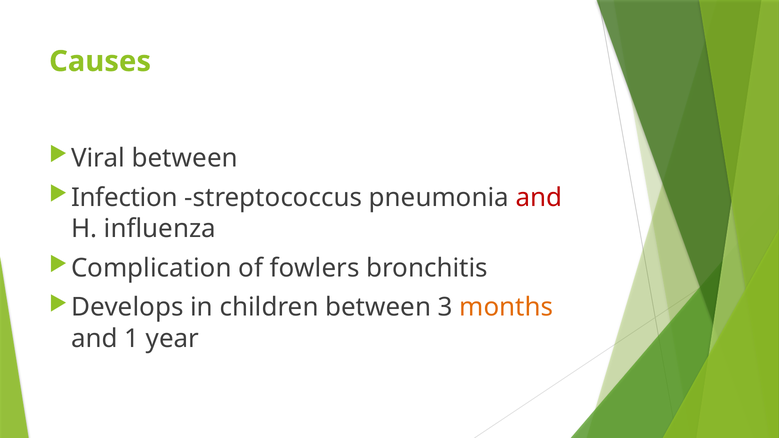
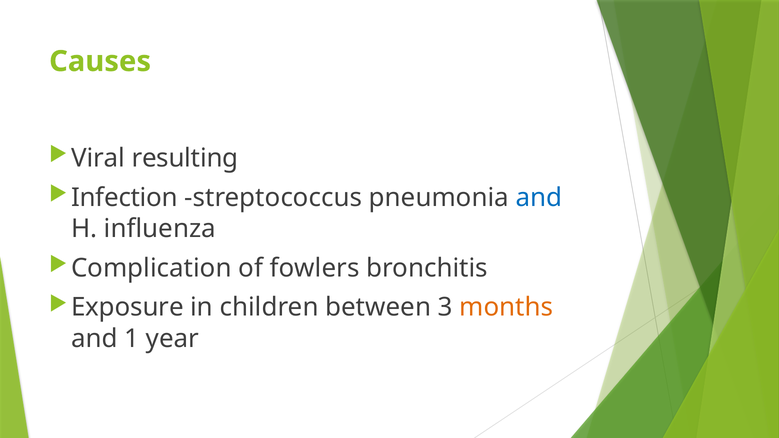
Viral between: between -> resulting
and at (539, 198) colour: red -> blue
Develops: Develops -> Exposure
